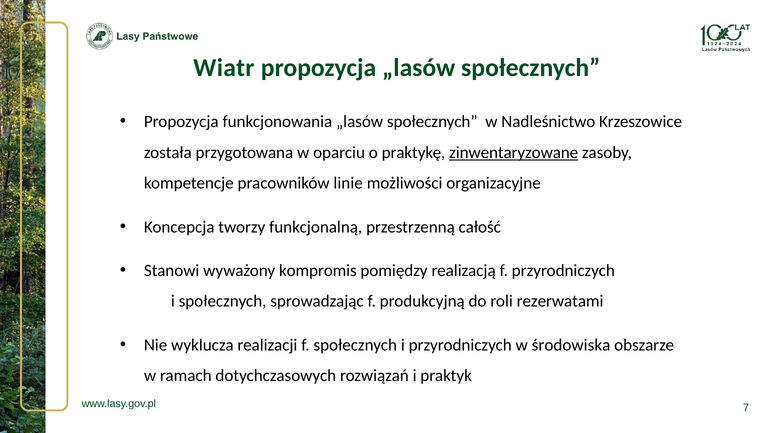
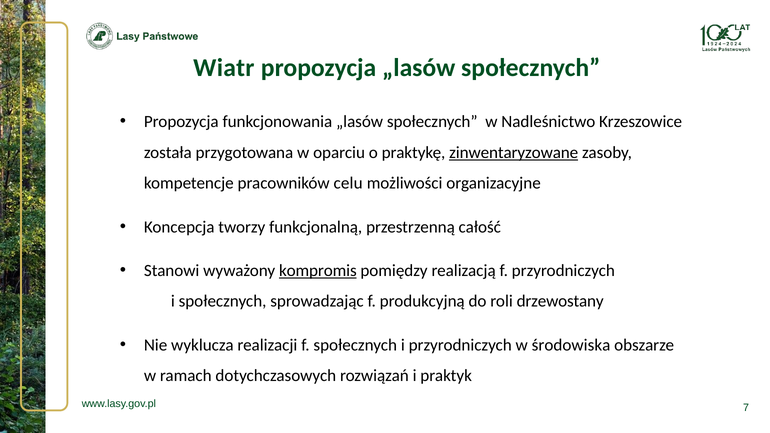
linie: linie -> celu
kompromis underline: none -> present
rezerwatami: rezerwatami -> drzewostany
